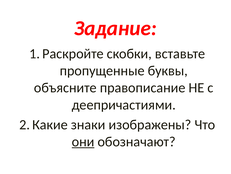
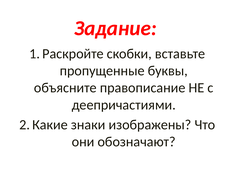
они underline: present -> none
